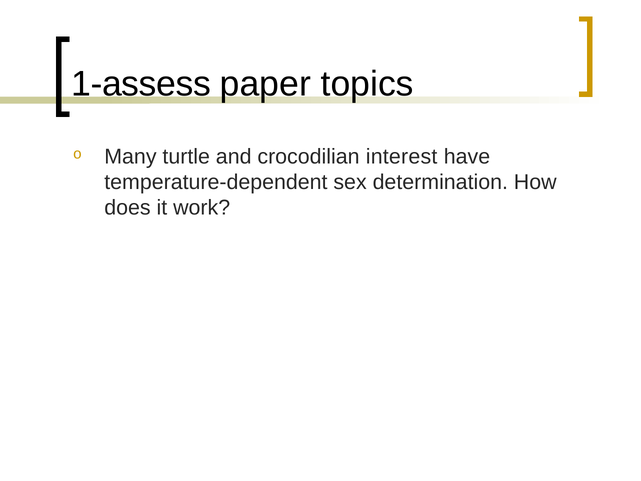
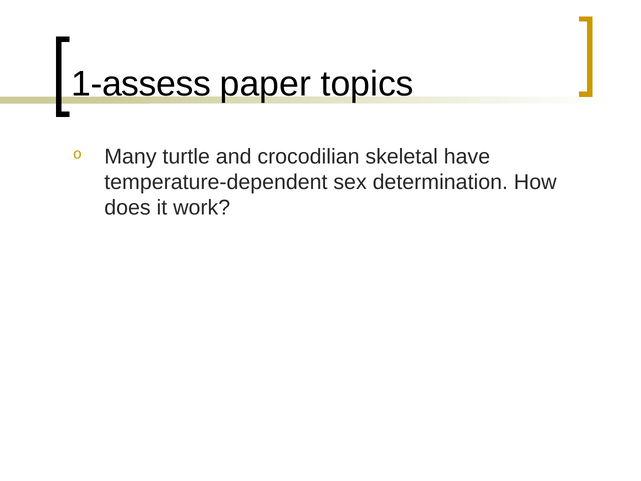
interest: interest -> skeletal
